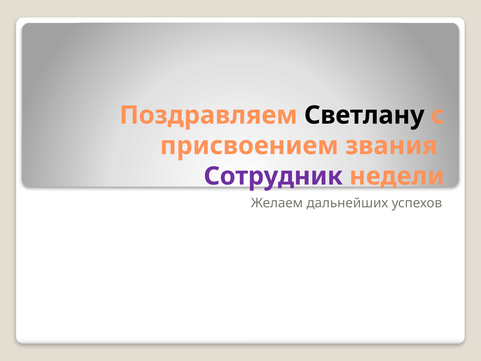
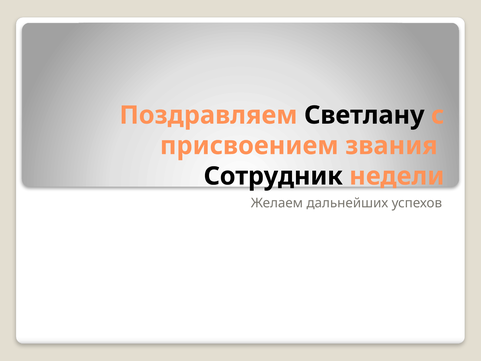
Сотрудник colour: purple -> black
